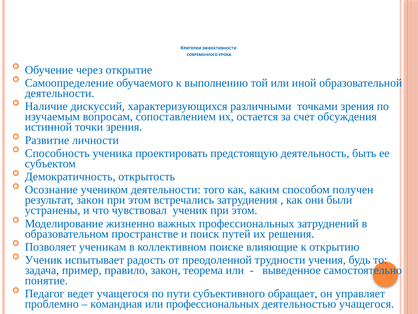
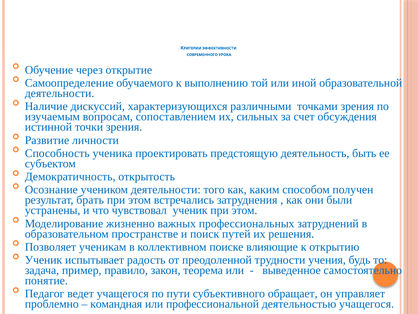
остается: остается -> сильных
результат закон: закон -> брать
или профессиональных: профессиональных -> профессиональной
